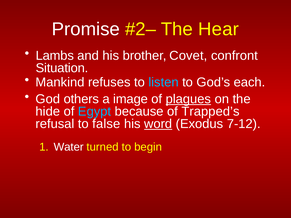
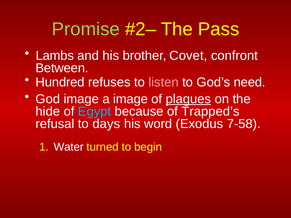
Promise colour: white -> light green
Hear: Hear -> Pass
Situation: Situation -> Between
Mankind: Mankind -> Hundred
listen colour: light blue -> pink
each: each -> need
God others: others -> image
false: false -> days
word underline: present -> none
7-12: 7-12 -> 7-58
